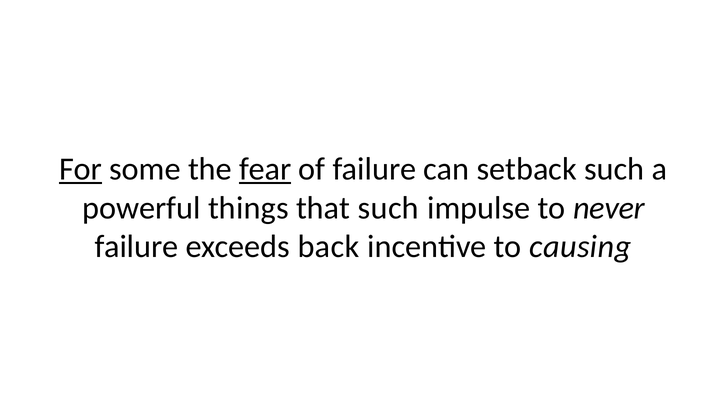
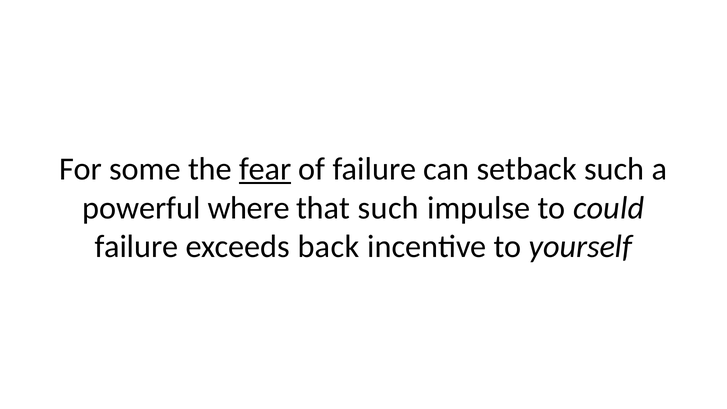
For underline: present -> none
things: things -> where
never: never -> could
causing: causing -> yourself
